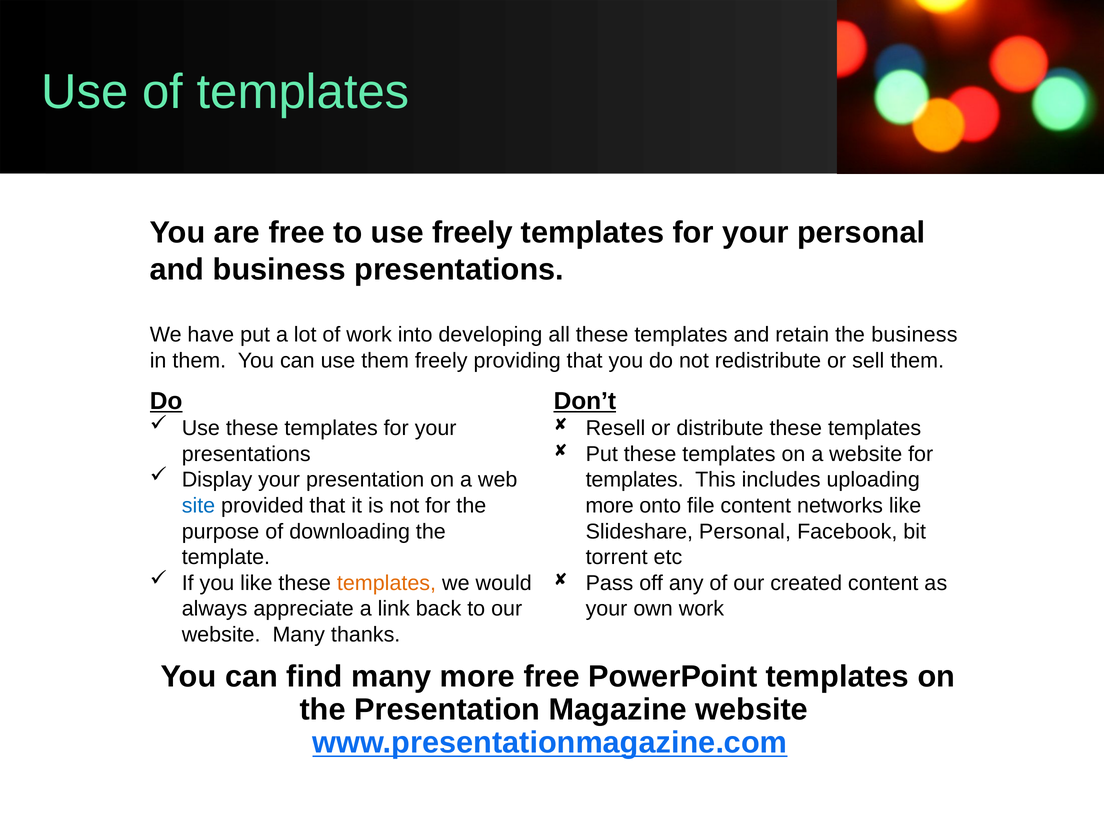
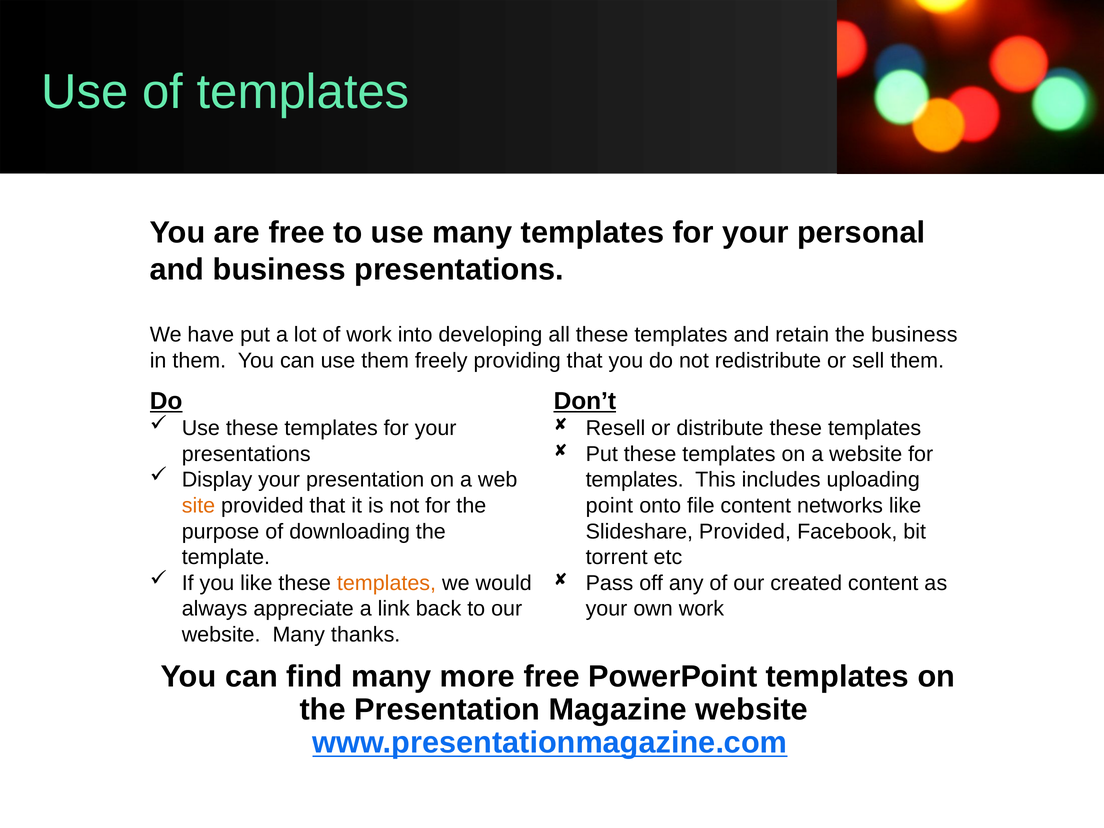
use freely: freely -> many
site colour: blue -> orange
more at (610, 506): more -> point
Slideshare Personal: Personal -> Provided
